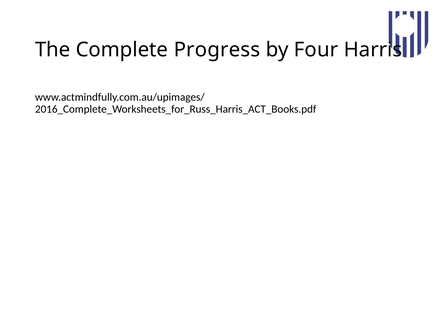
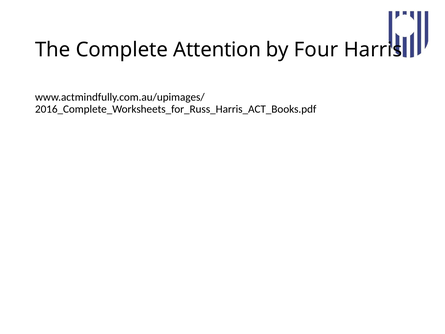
Progress: Progress -> Attention
